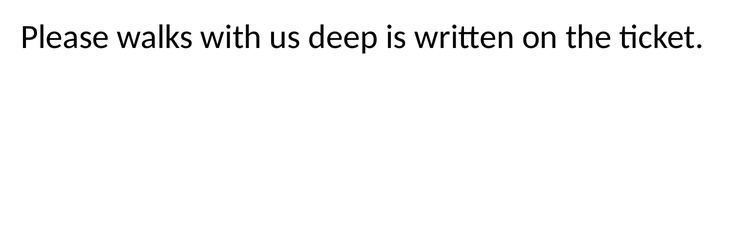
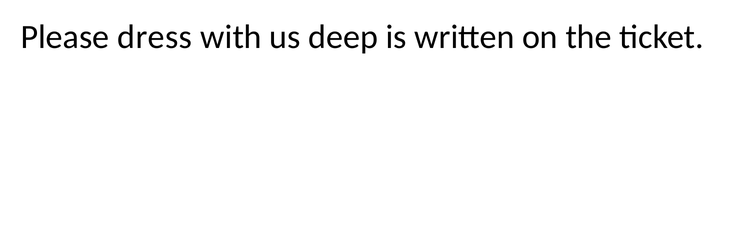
walks: walks -> dress
